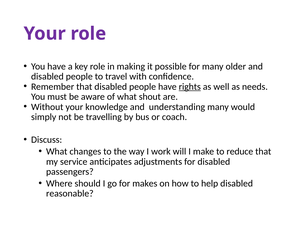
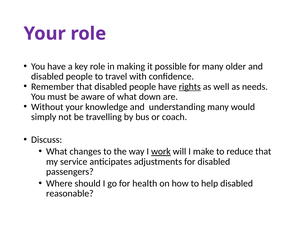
shout: shout -> down
work underline: none -> present
makes: makes -> health
